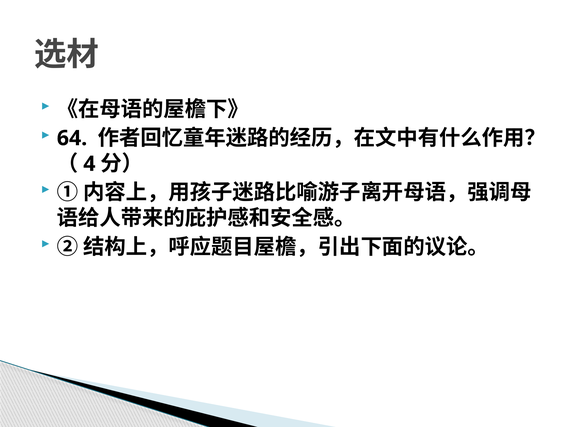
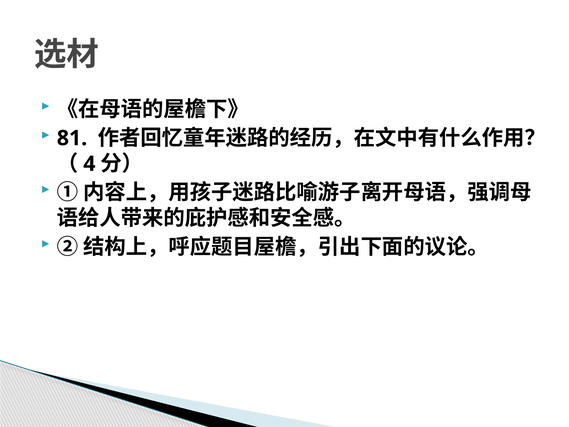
64: 64 -> 81
